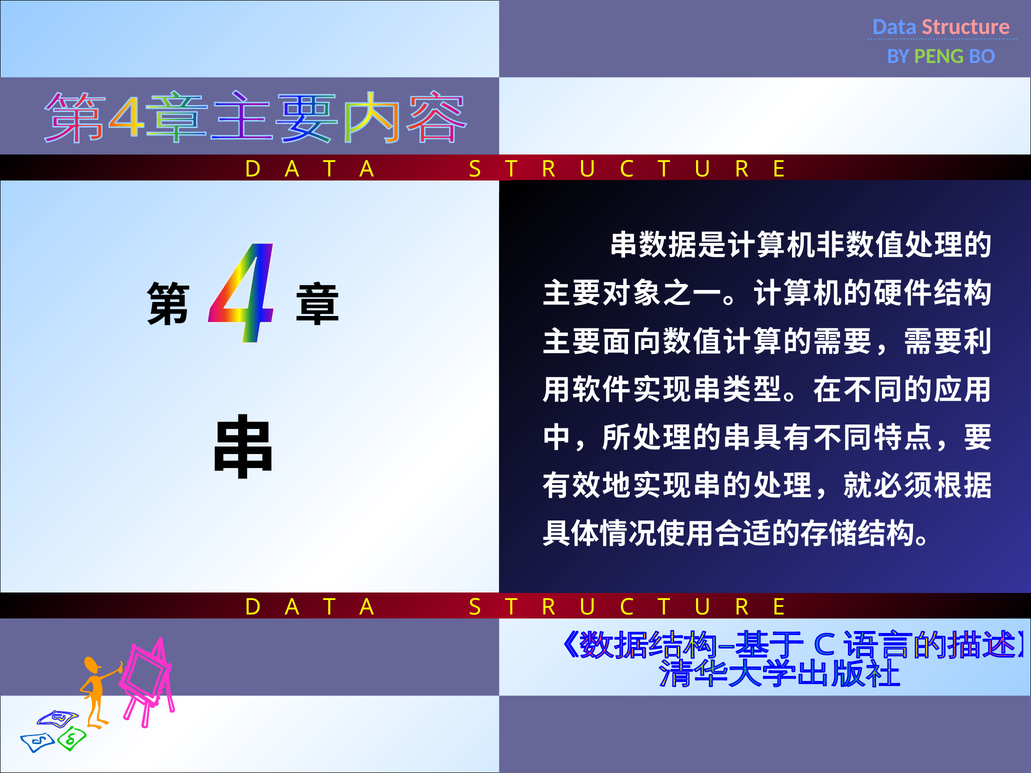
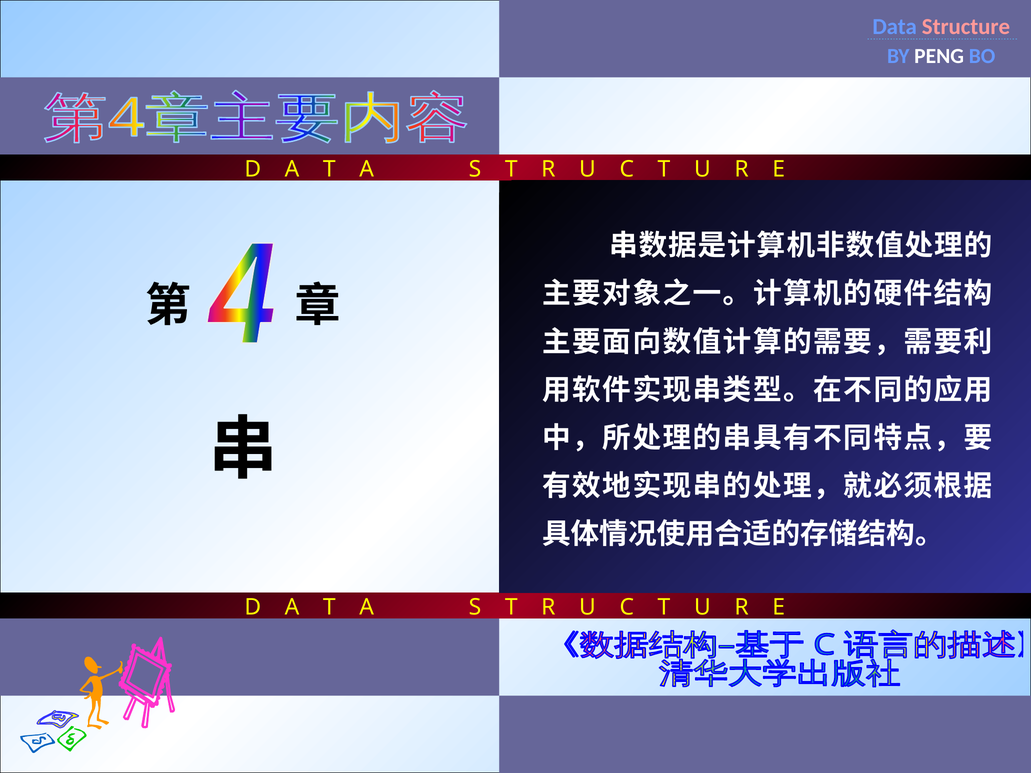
PENG colour: light green -> white
